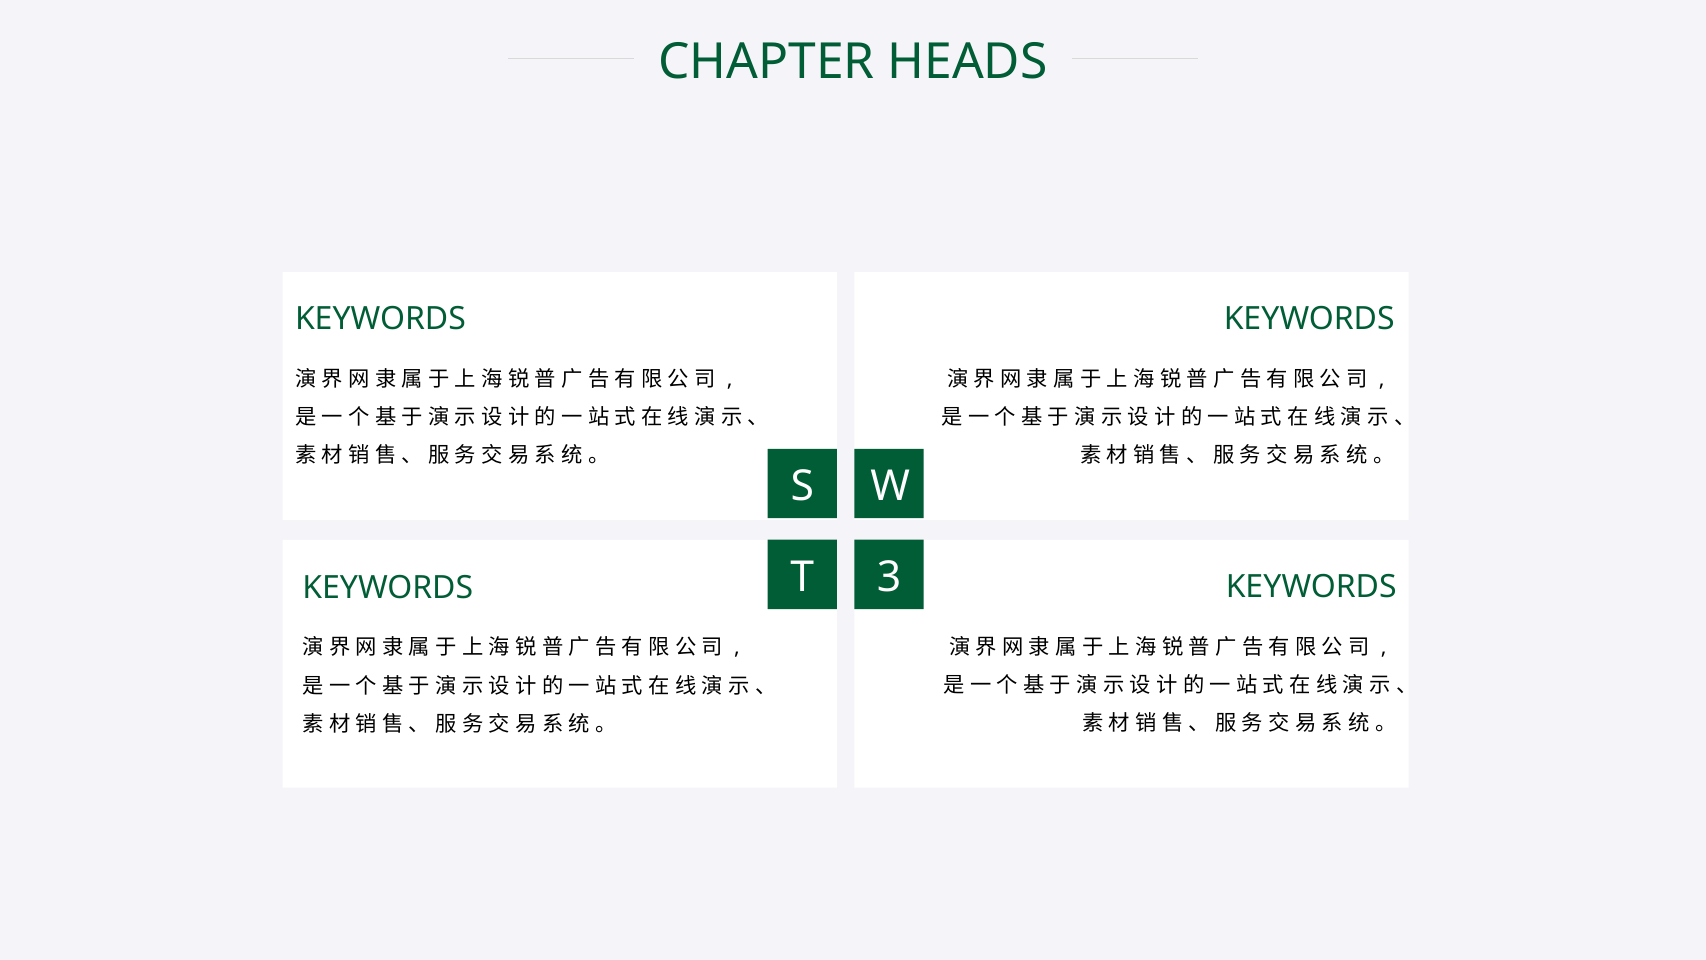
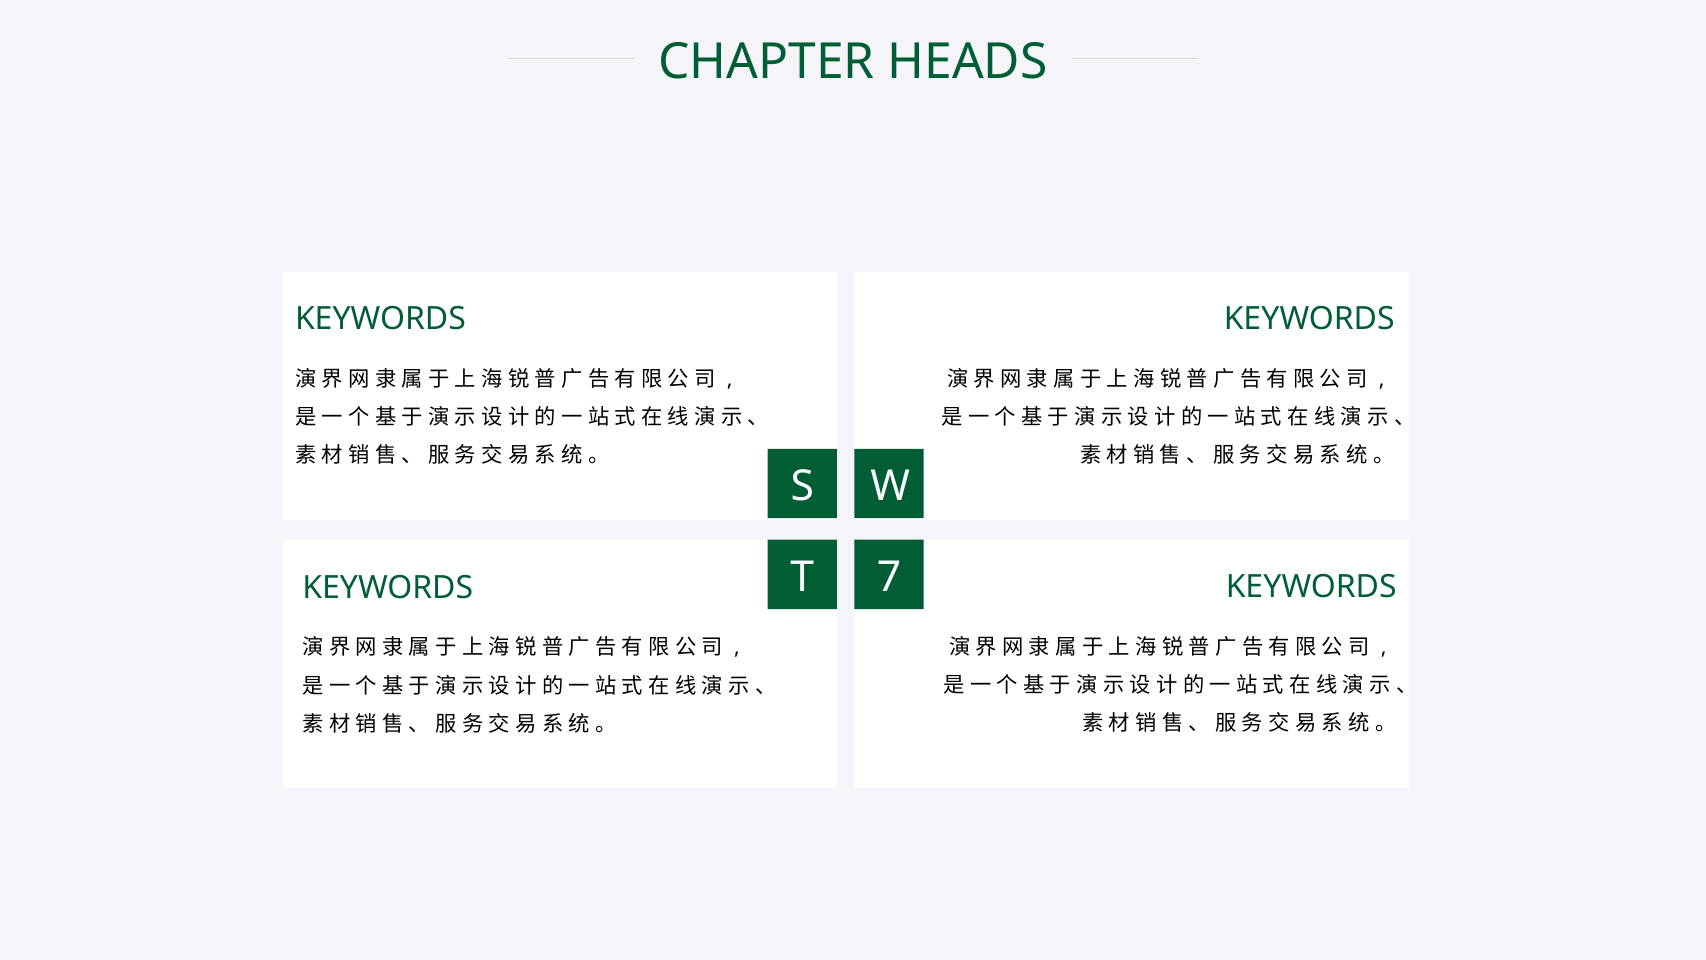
3: 3 -> 7
